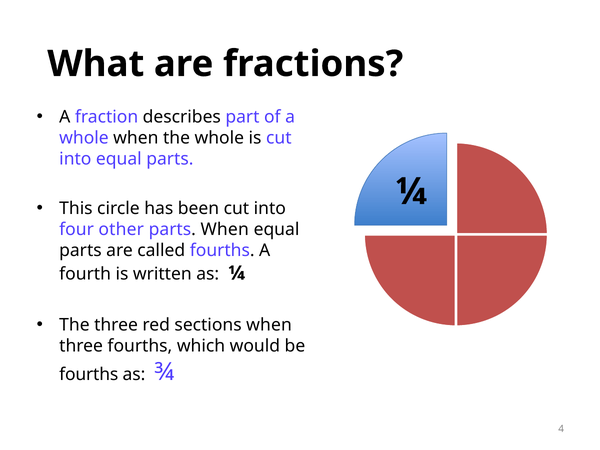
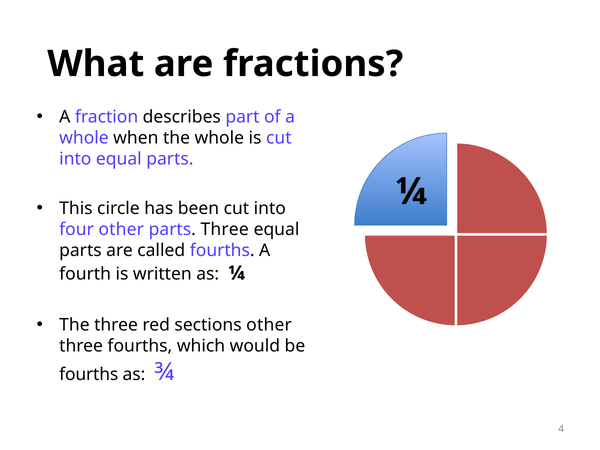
parts When: When -> Three
sections when: when -> other
